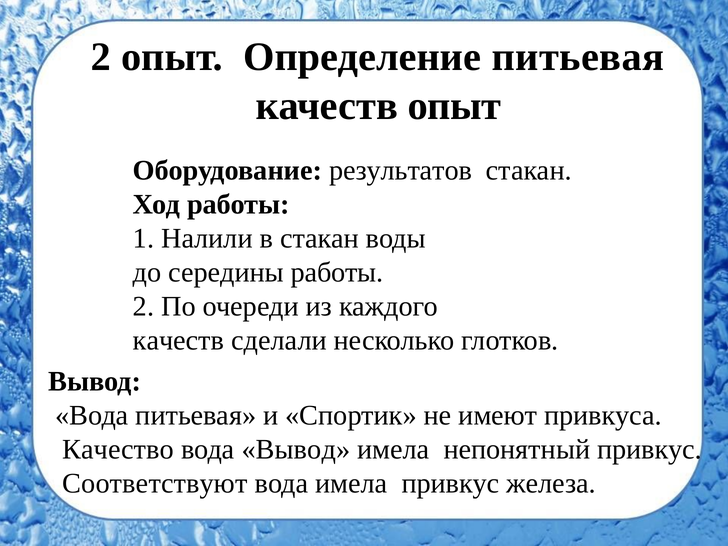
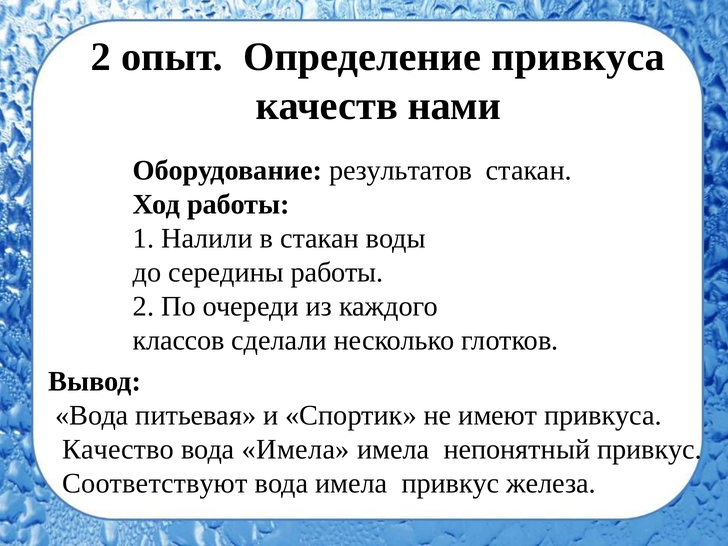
Определение питьевая: питьевая -> привкуса
качеств опыт: опыт -> нами
качеств at (179, 340): качеств -> классов
Вывод at (296, 449): Вывод -> Имела
